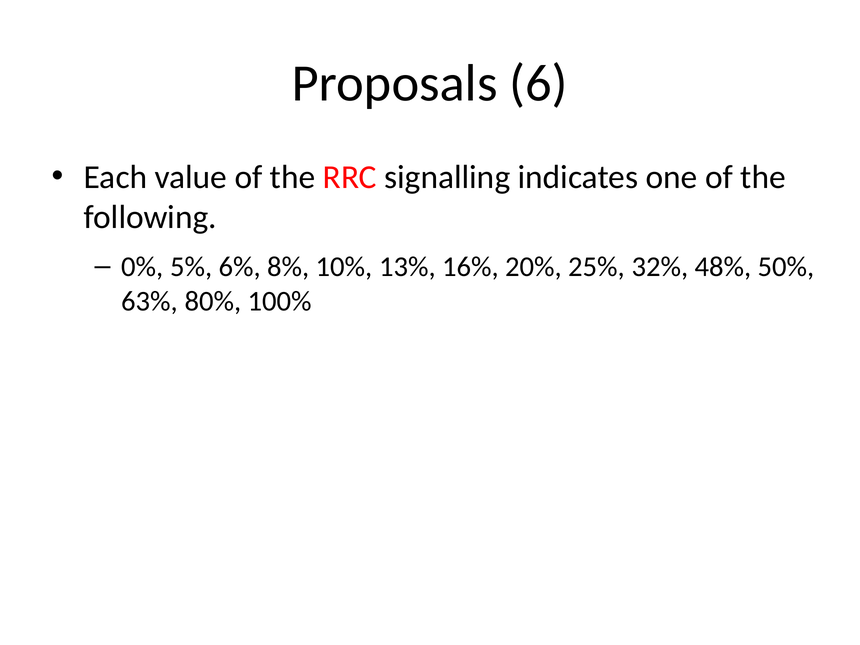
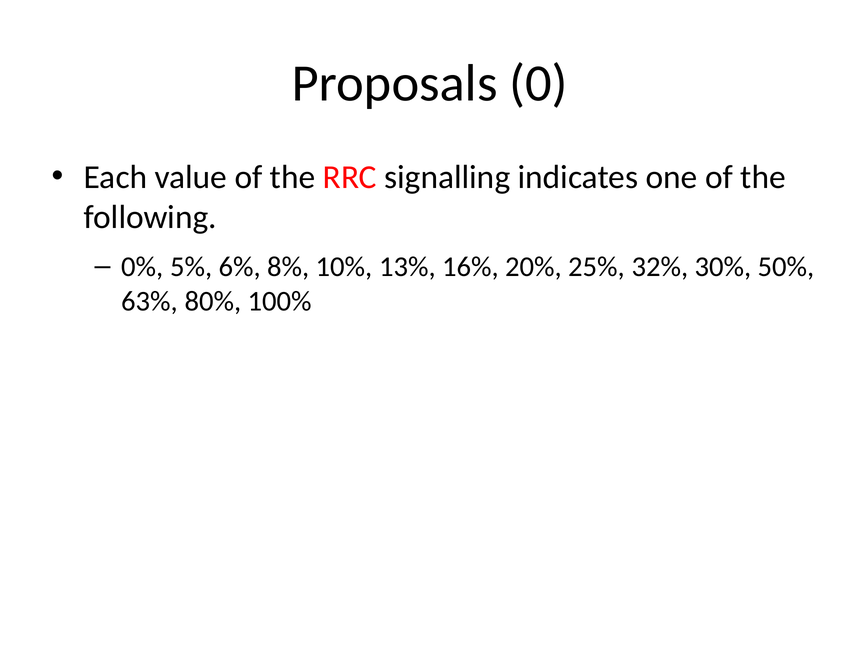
6: 6 -> 0
48%: 48% -> 30%
